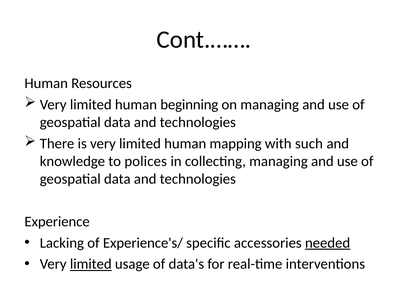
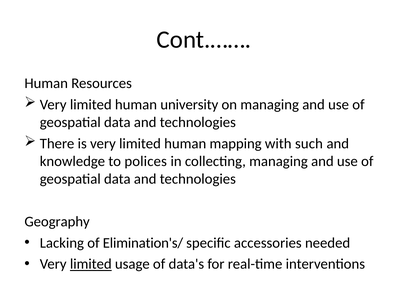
beginning: beginning -> university
Experience: Experience -> Geography
Experience's/: Experience's/ -> Elimination's/
needed underline: present -> none
